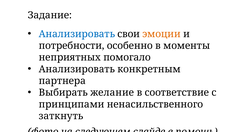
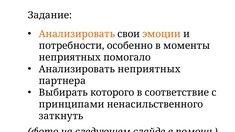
Анализировать at (77, 34) colour: blue -> orange
Анализировать конкретным: конкретным -> неприятных
желание: желание -> которого
